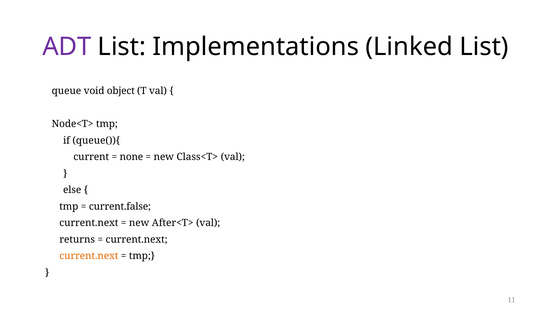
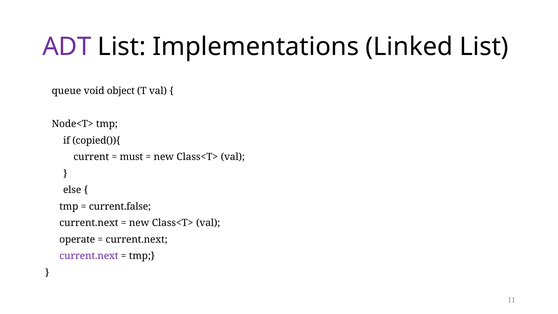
queue()){: queue()){ -> copied()){
none: none -> must
After<T> at (173, 223): After<T> -> Class<T>
returns: returns -> operate
current.next at (89, 256) colour: orange -> purple
